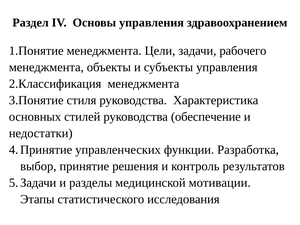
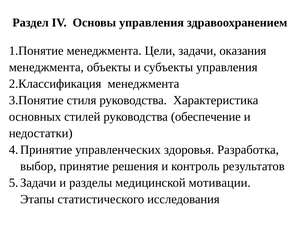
рабочего: рабочего -> оказания
функции: функции -> здоровья
